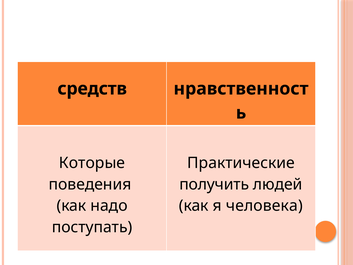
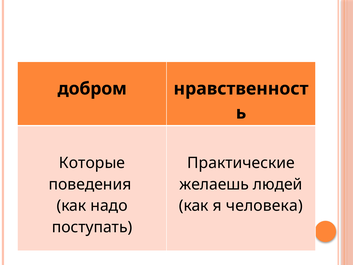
средств: средств -> добром
получить: получить -> желаешь
